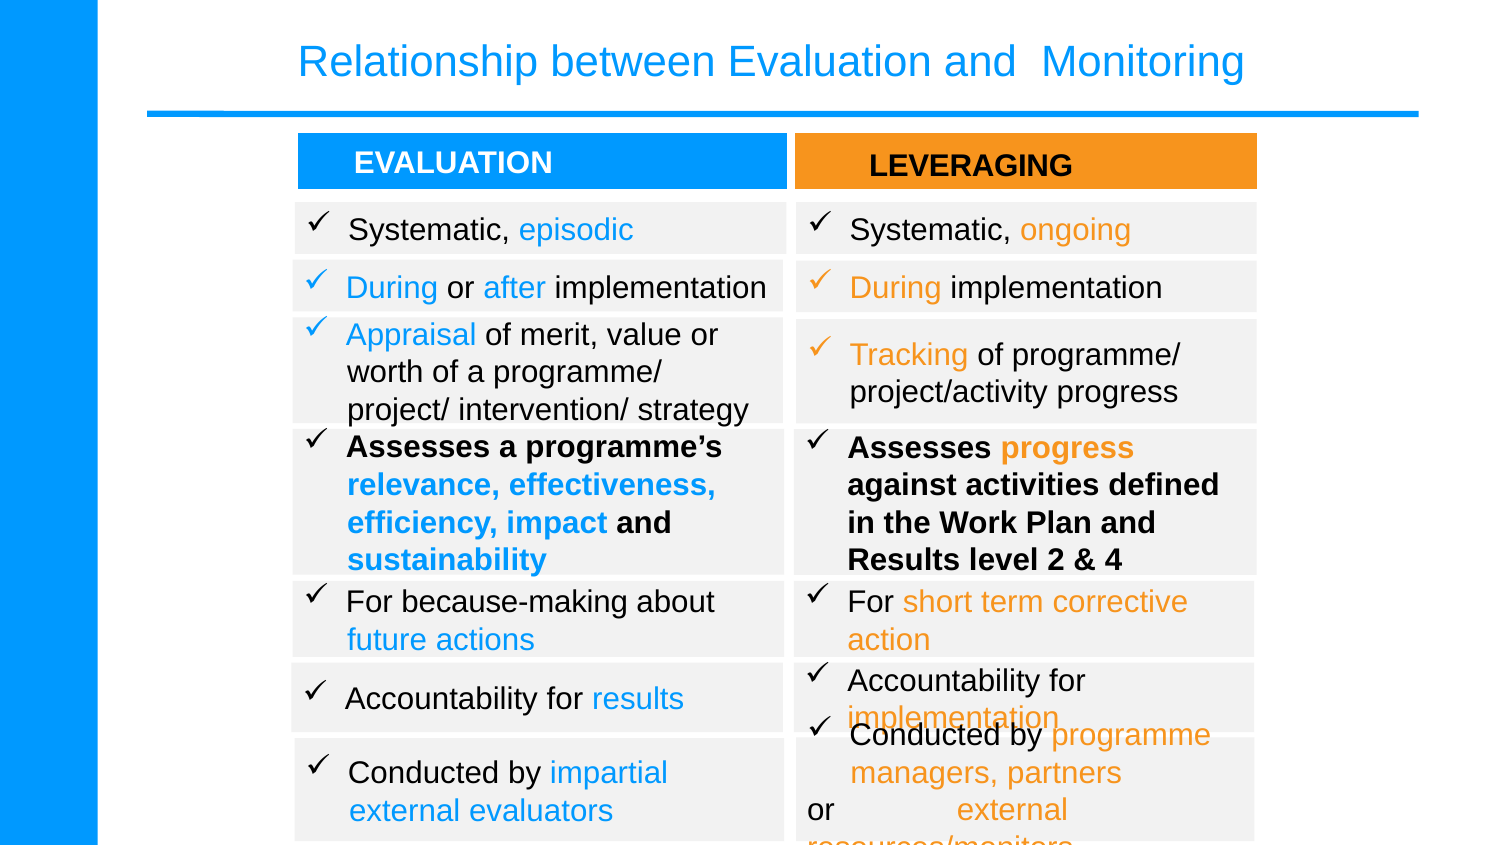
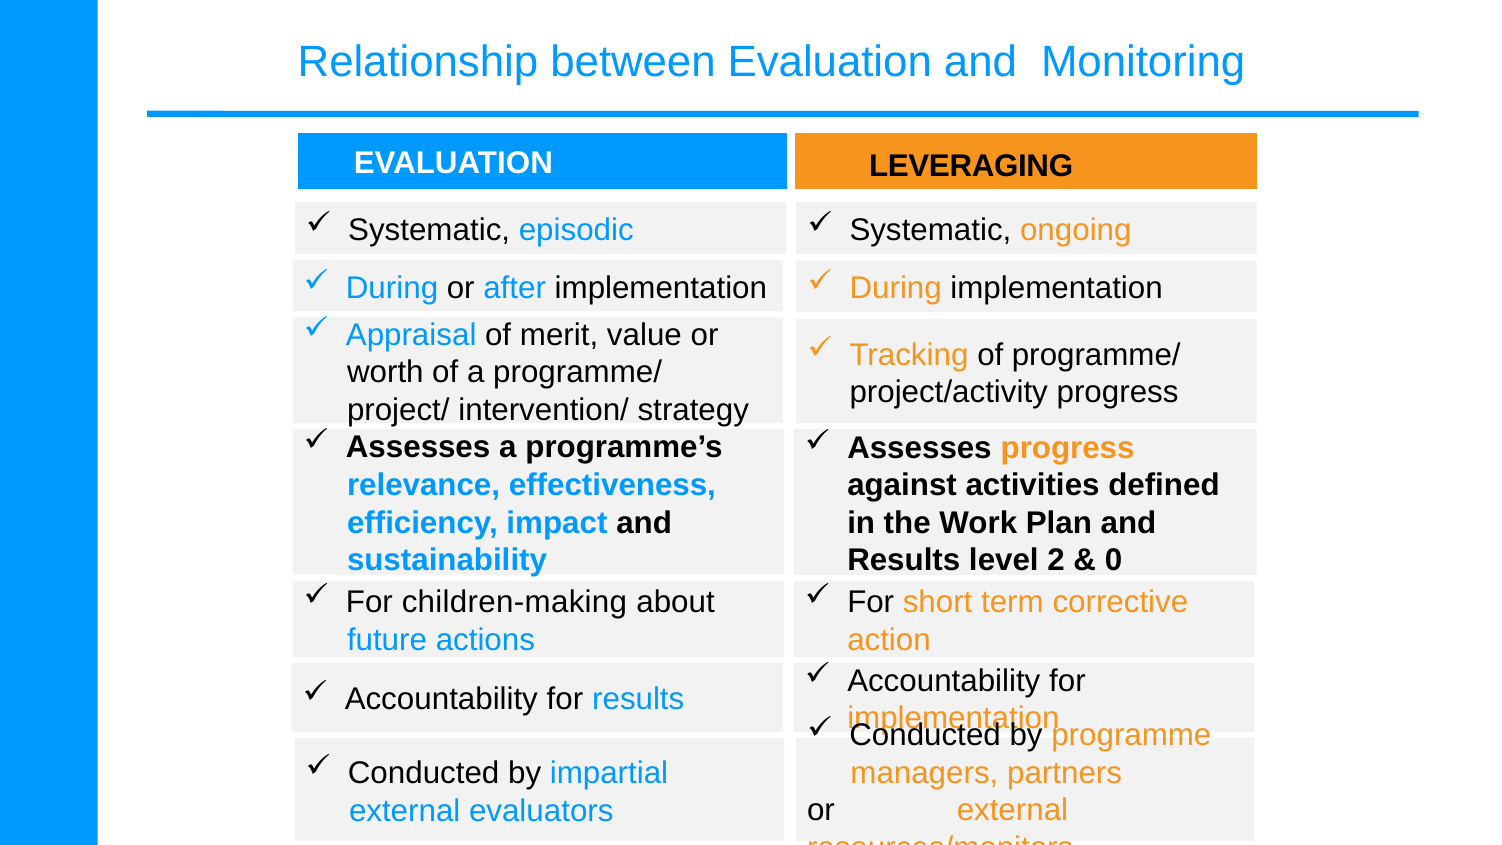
4: 4 -> 0
because-making: because-making -> children-making
